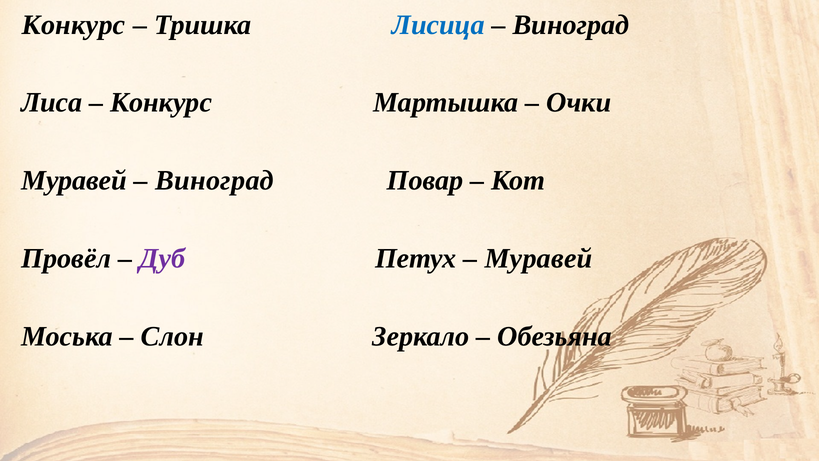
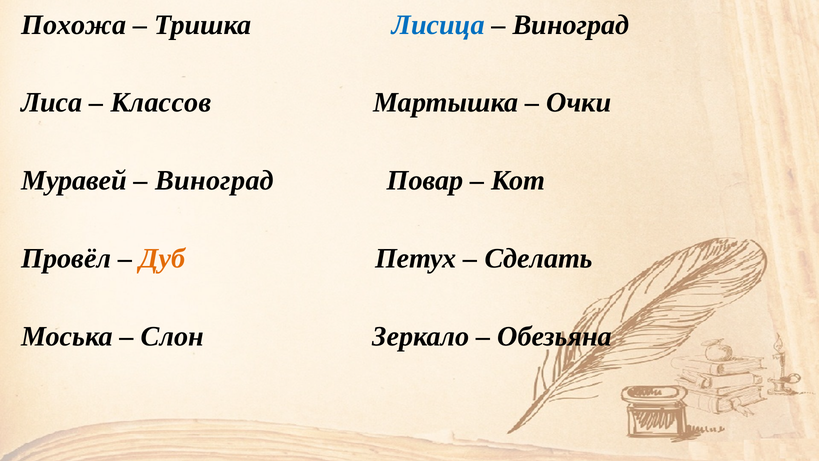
Конкурс at (74, 25): Конкурс -> Похожа
Конкурс at (161, 103): Конкурс -> Классов
Дуб colour: purple -> orange
Муравей at (539, 258): Муравей -> Сделать
